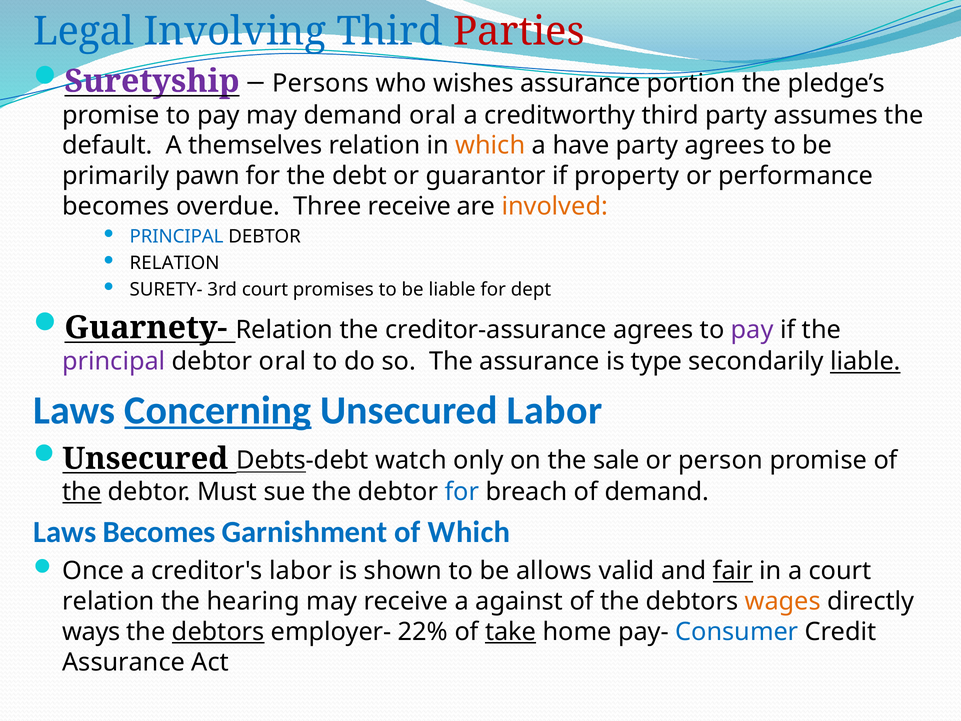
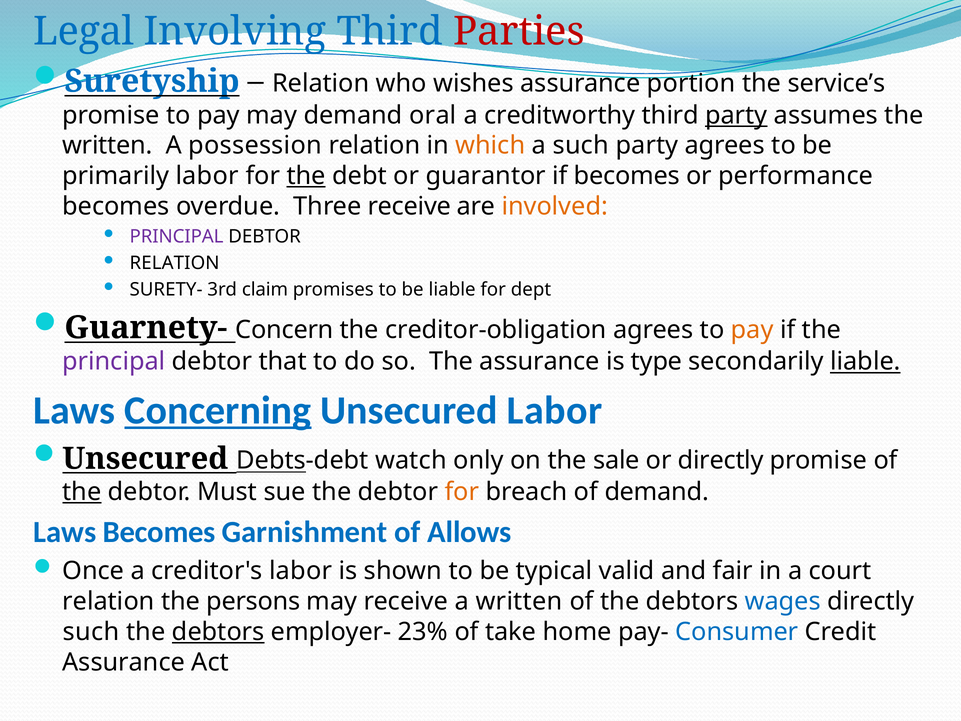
Suretyship colour: purple -> blue
Persons at (321, 83): Persons -> Relation
pledge’s: pledge’s -> service’s
party at (736, 115) underline: none -> present
default at (107, 146): default -> written
themselves: themselves -> possession
a have: have -> such
primarily pawn: pawn -> labor
the at (306, 176) underline: none -> present
if property: property -> becomes
PRINCIPAL at (177, 236) colour: blue -> purple
3rd court: court -> claim
Guarnety- Relation: Relation -> Concern
creditor-assurance: creditor-assurance -> creditor-obligation
pay at (752, 330) colour: purple -> orange
debtor oral: oral -> that
or person: person -> directly
for at (462, 492) colour: blue -> orange
of Which: Which -> Allows
allows: allows -> typical
fair underline: present -> none
hearing: hearing -> persons
a against: against -> written
wages colour: orange -> blue
ways at (91, 632): ways -> such
22%: 22% -> 23%
take underline: present -> none
